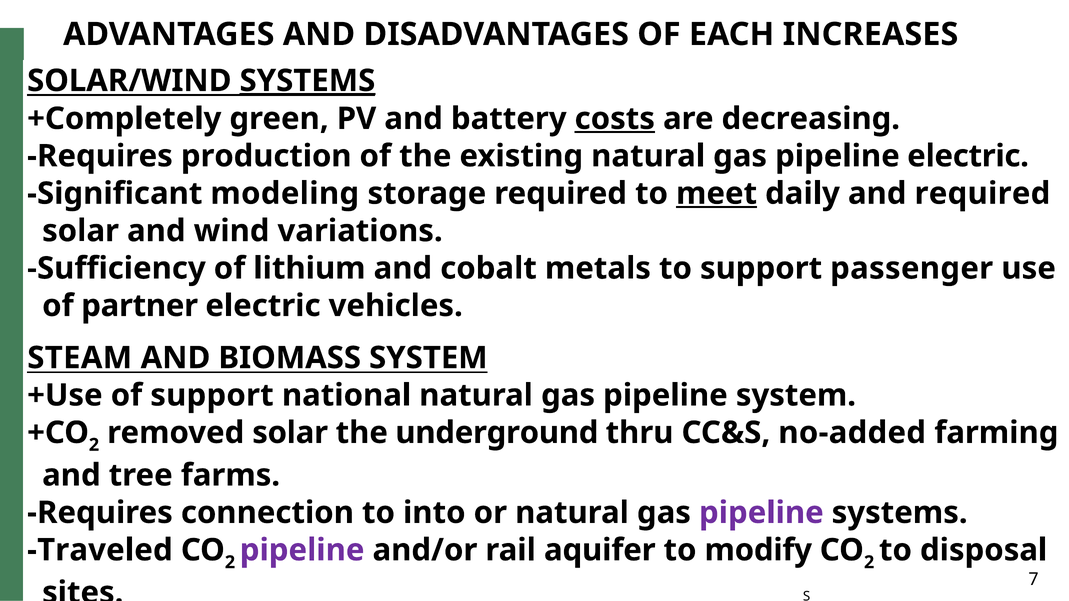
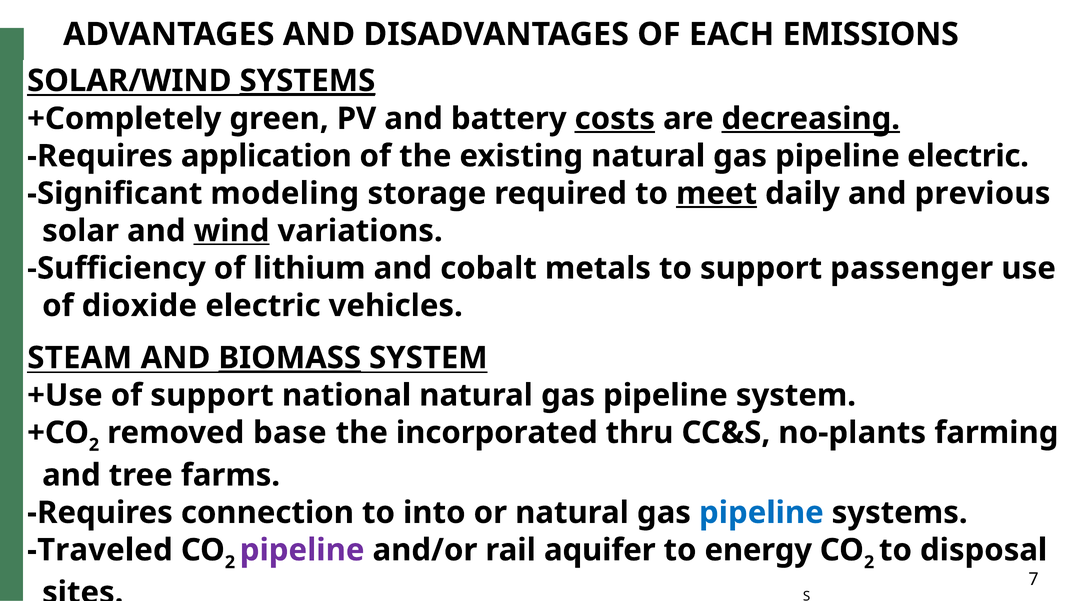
INCREASES: INCREASES -> EMISSIONS
decreasing underline: none -> present
production: production -> application
and required: required -> previous
wind underline: none -> present
partner: partner -> dioxide
BIOMASS underline: none -> present
removed solar: solar -> base
underground: underground -> incorporated
no-added: no-added -> no-plants
pipeline at (761, 513) colour: purple -> blue
modify: modify -> energy
